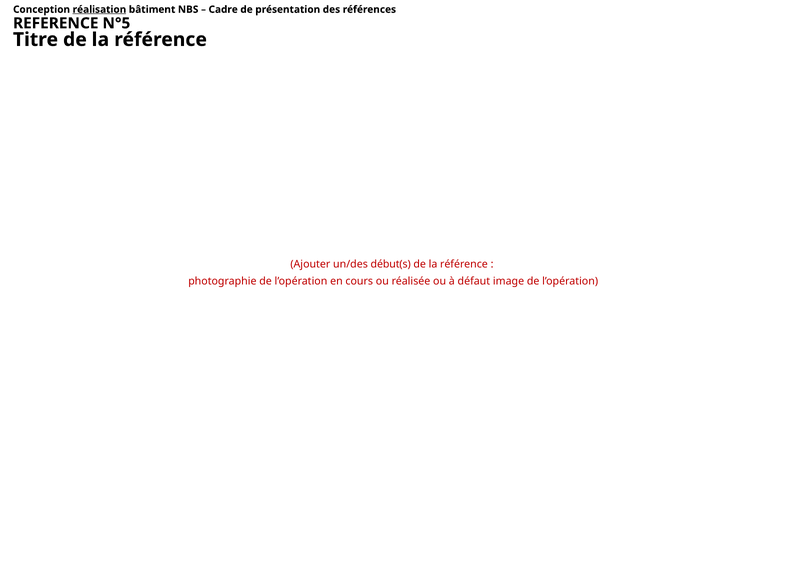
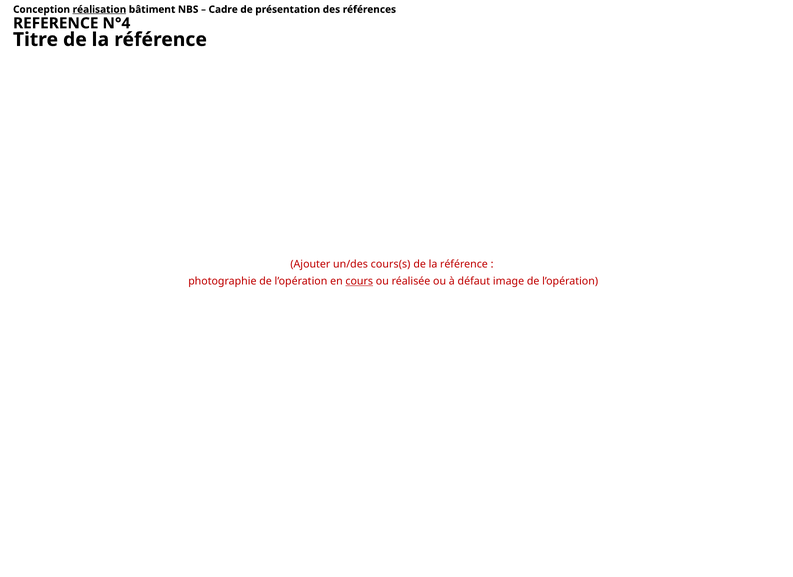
N°5: N°5 -> N°4
début(s: début(s -> cours(s
cours underline: none -> present
